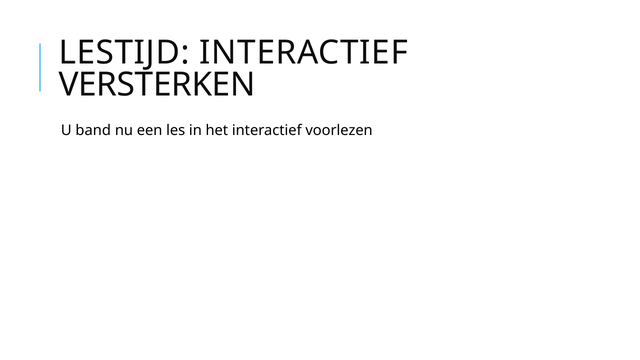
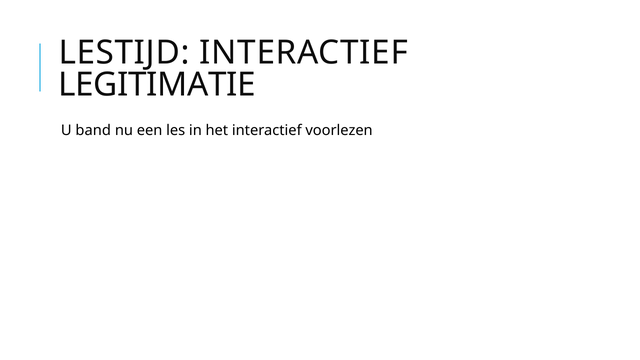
VERSTERKEN: VERSTERKEN -> LEGITIMATIE
